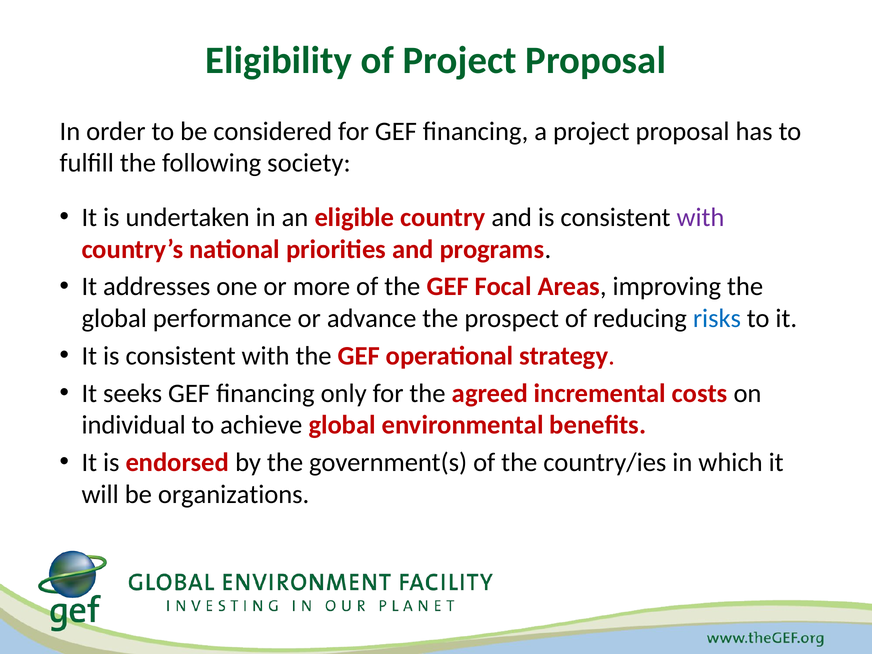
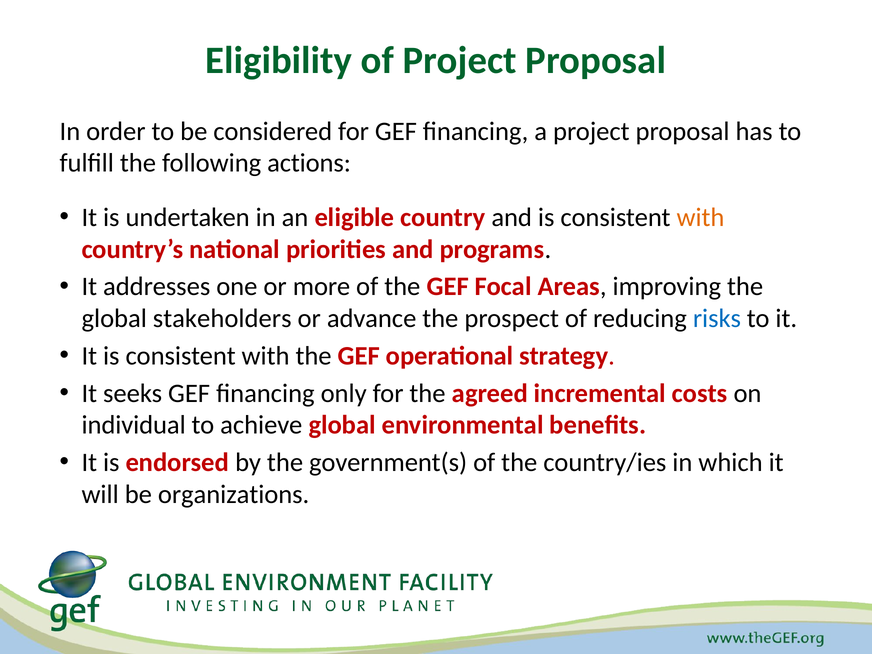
society: society -> actions
with at (700, 217) colour: purple -> orange
performance: performance -> stakeholders
